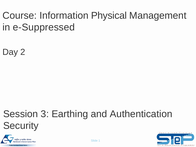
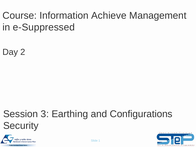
Physical: Physical -> Achieve
Authentication: Authentication -> Configurations
